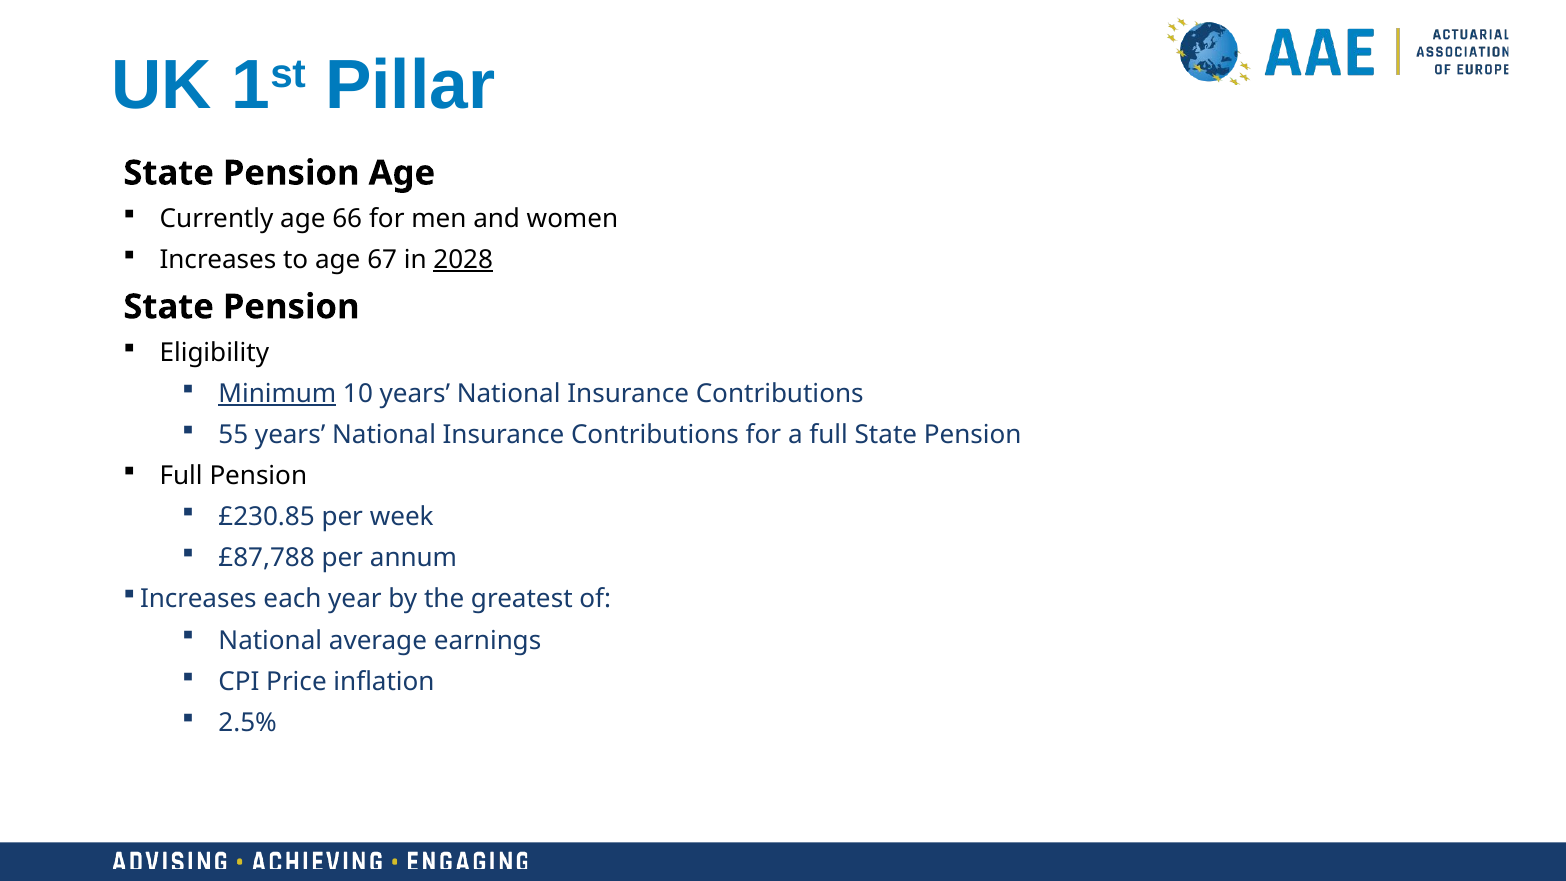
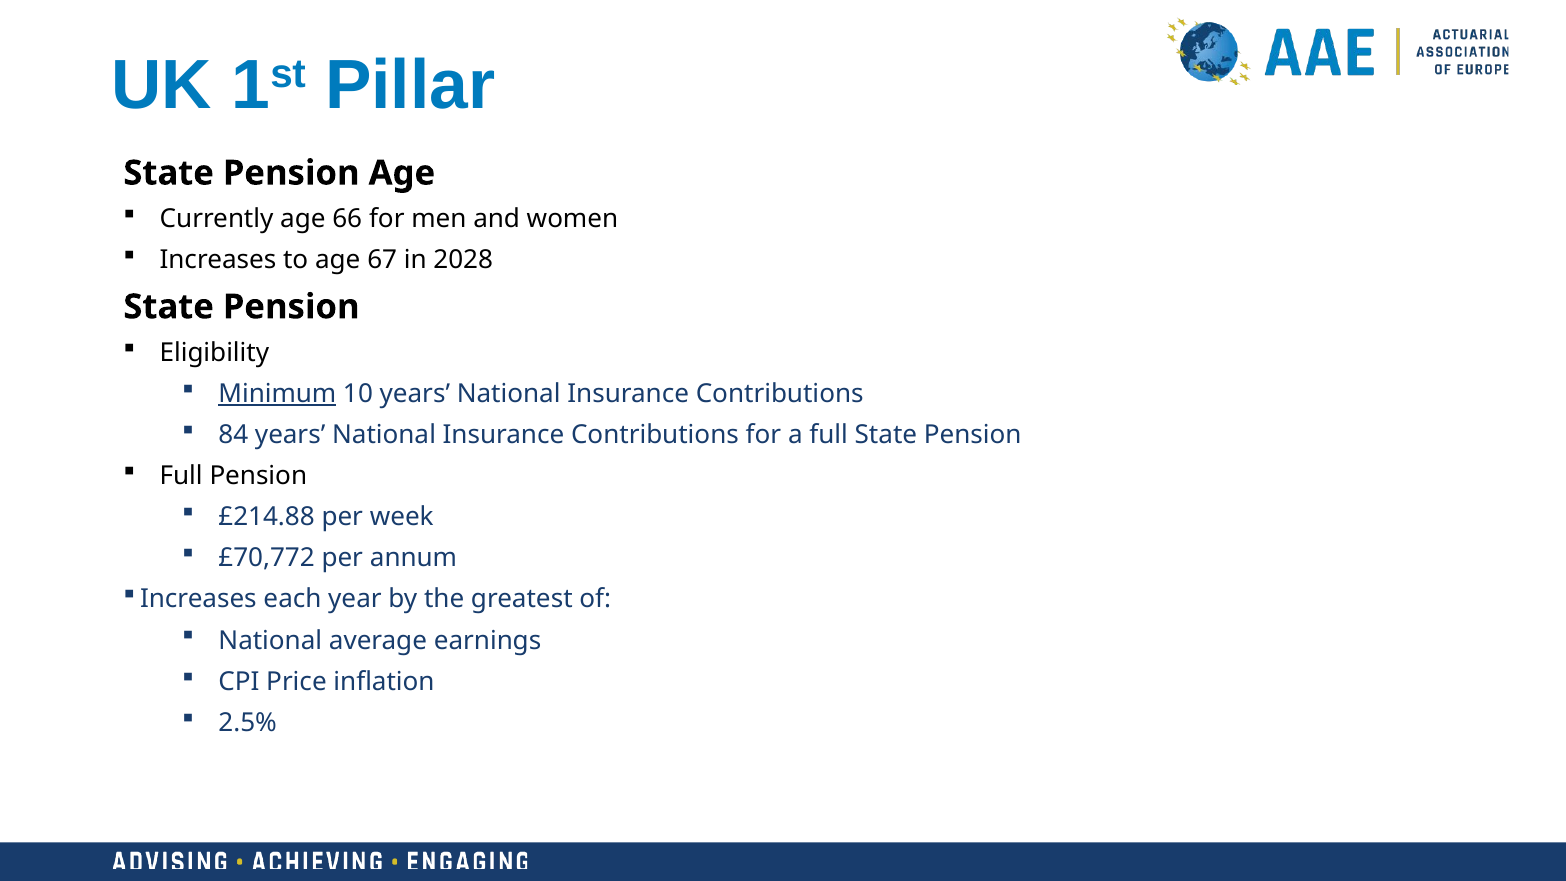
2028 underline: present -> none
55: 55 -> 84
£230.85: £230.85 -> £214.88
£87,788: £87,788 -> £70,772
